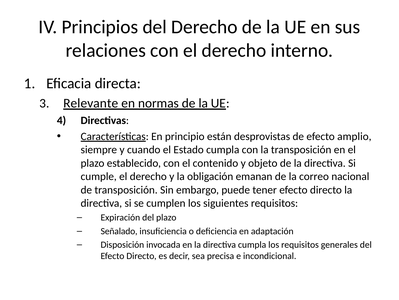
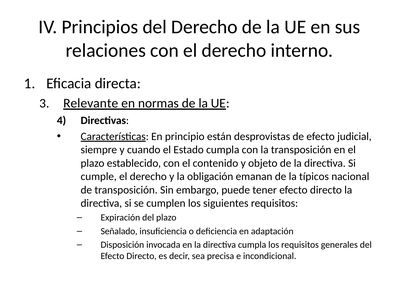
amplio: amplio -> judicial
correo: correo -> típicos
